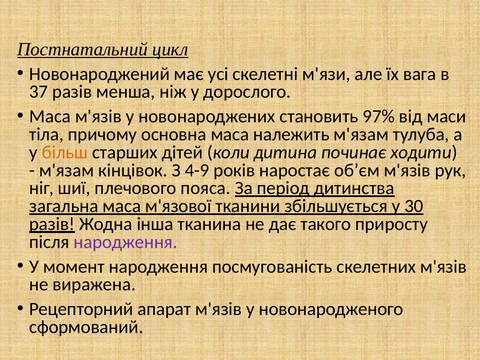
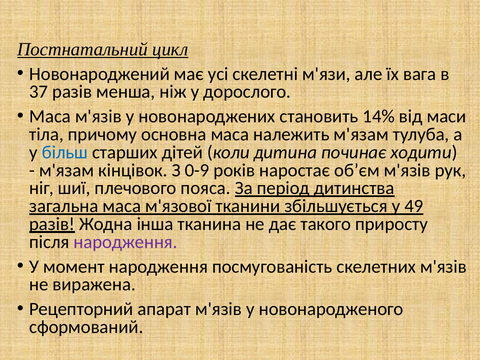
97%: 97% -> 14%
більш colour: orange -> blue
4-9: 4-9 -> 0-9
30: 30 -> 49
